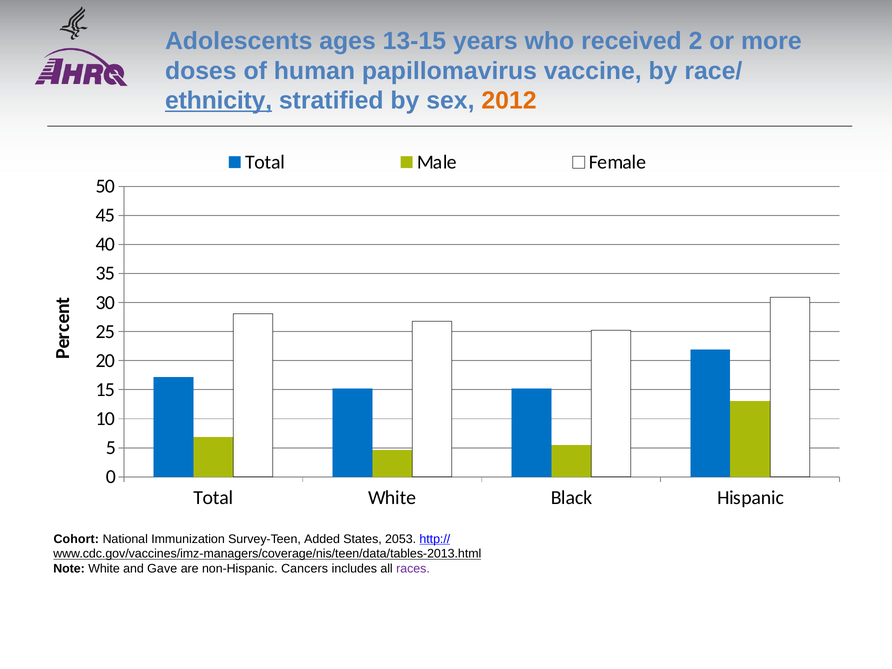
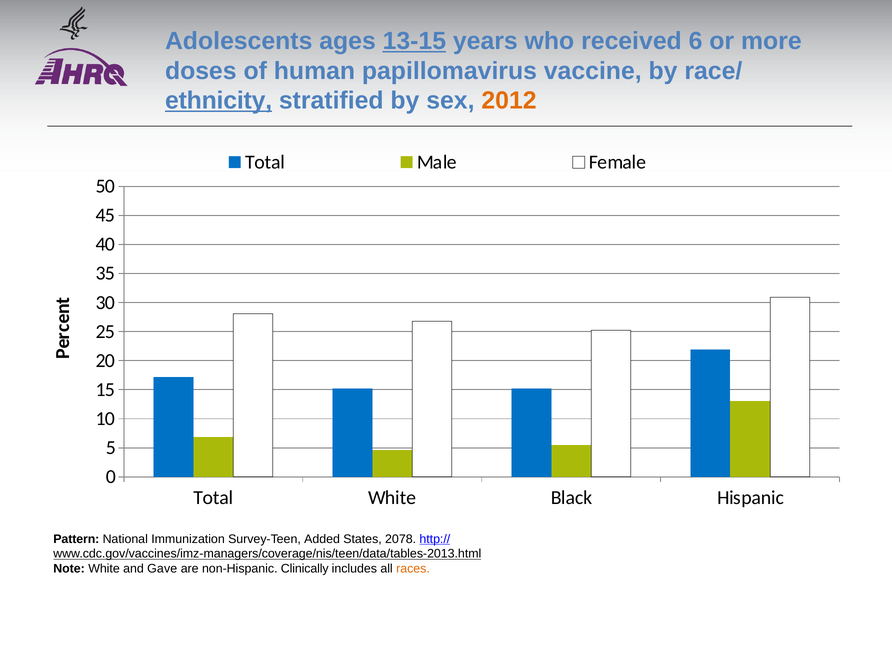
13-15 underline: none -> present
2: 2 -> 6
Cohort: Cohort -> Pattern
2053: 2053 -> 2078
Cancers: Cancers -> Clinically
races colour: purple -> orange
